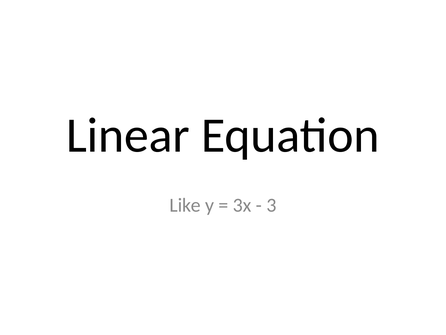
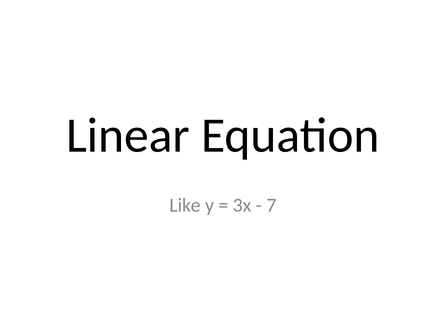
3: 3 -> 7
